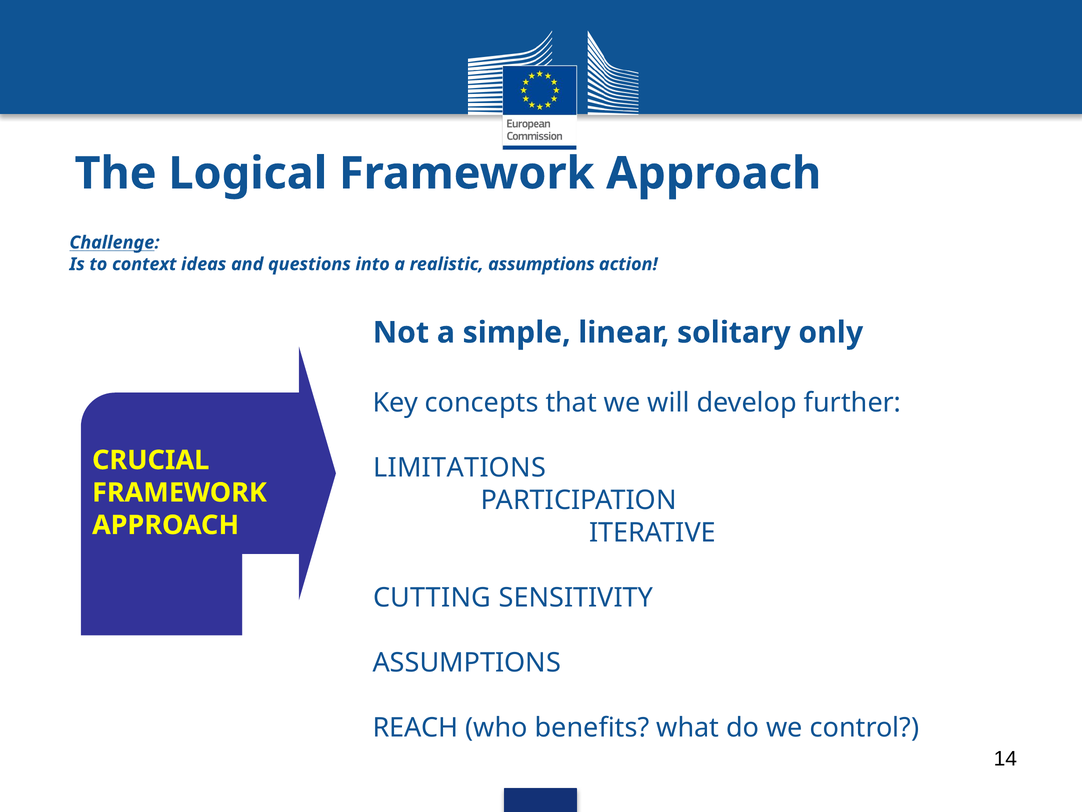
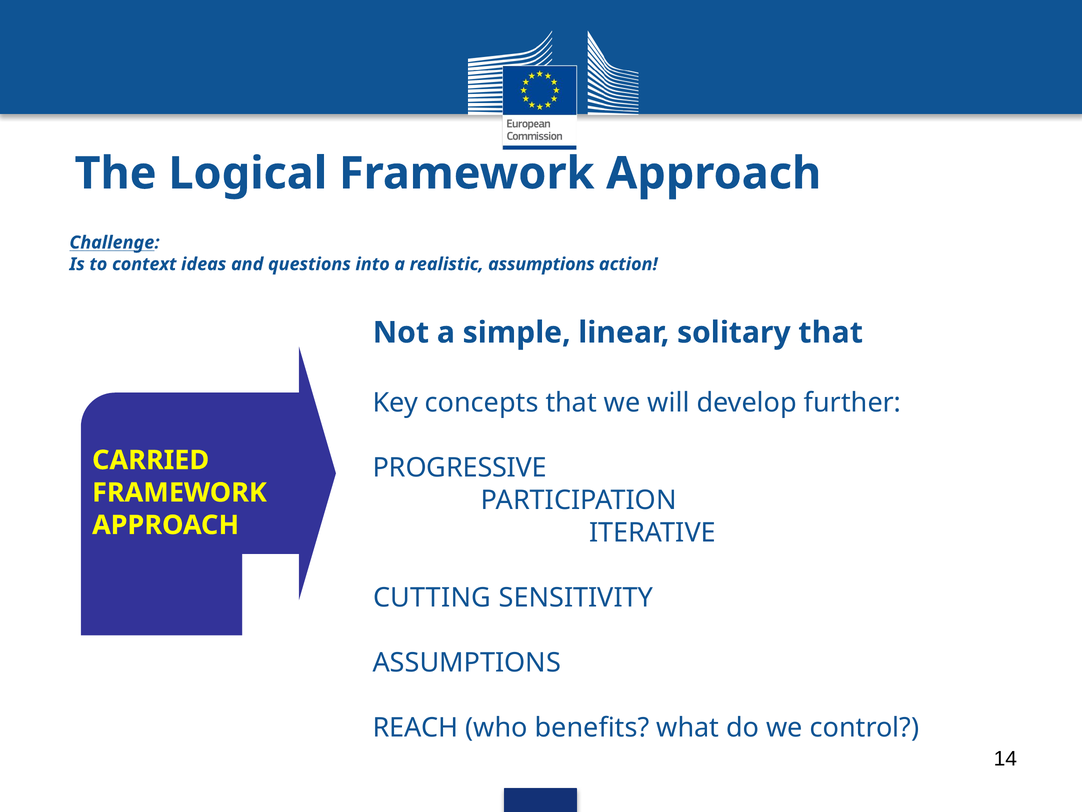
solitary only: only -> that
CRUCIAL: CRUCIAL -> CARRIED
LIMITATIONS: LIMITATIONS -> PROGRESSIVE
